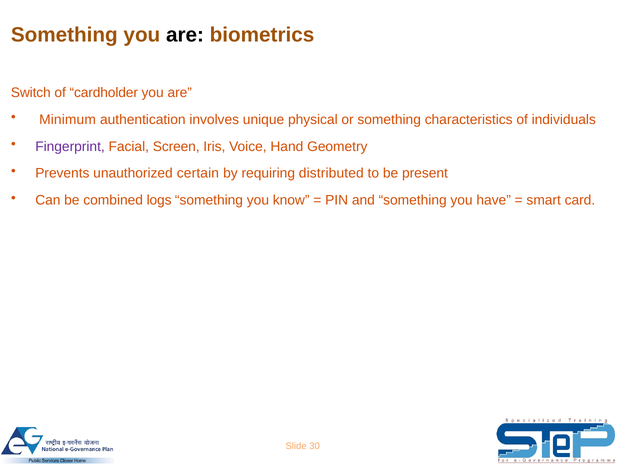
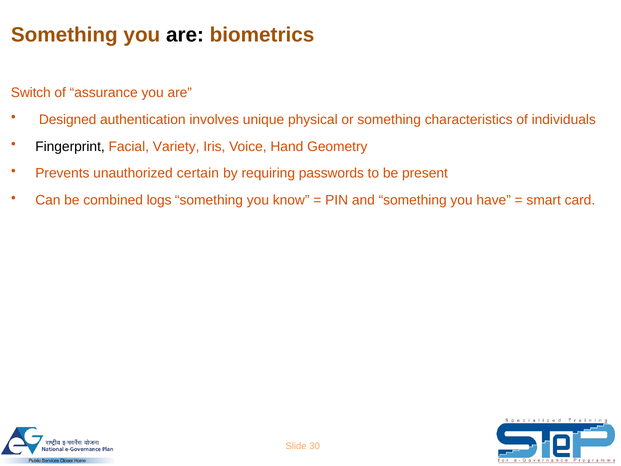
cardholder: cardholder -> assurance
Minimum: Minimum -> Designed
Fingerprint colour: purple -> black
Screen: Screen -> Variety
distributed: distributed -> passwords
